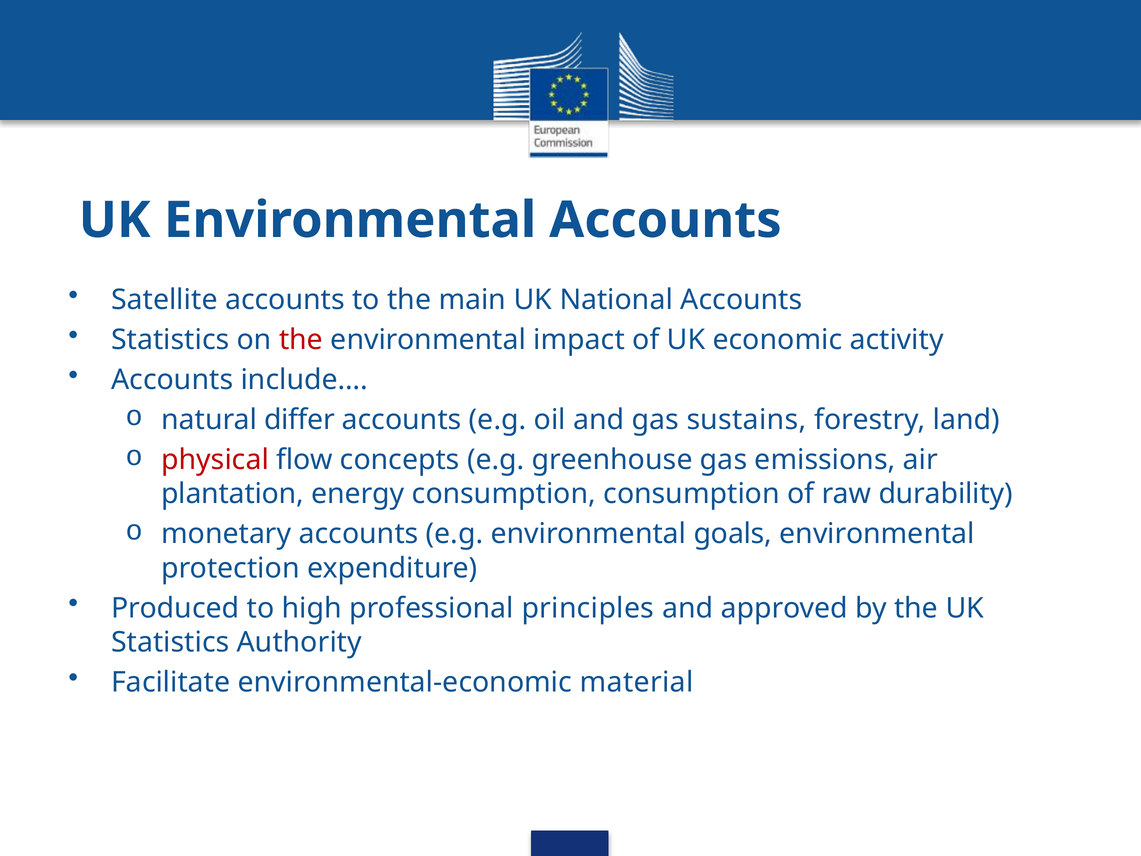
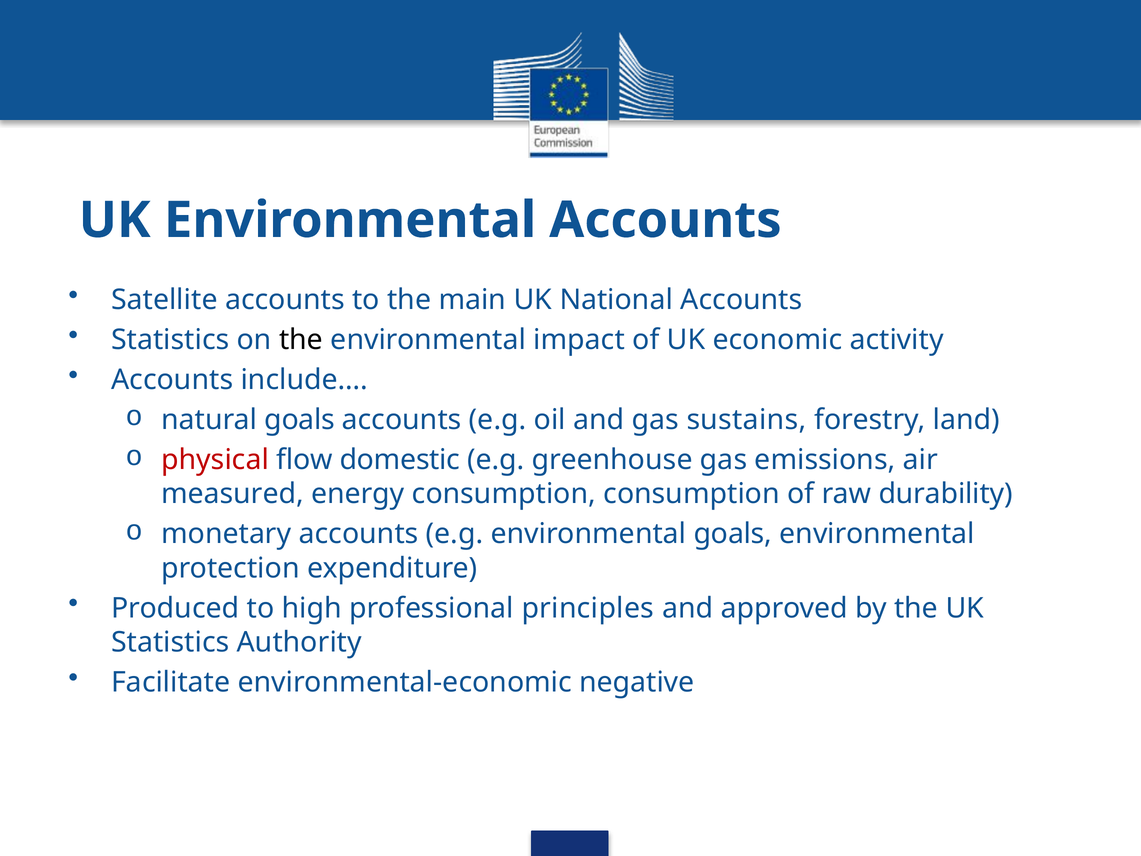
the at (301, 340) colour: red -> black
natural differ: differ -> goals
concepts: concepts -> domestic
plantation: plantation -> measured
material: material -> negative
